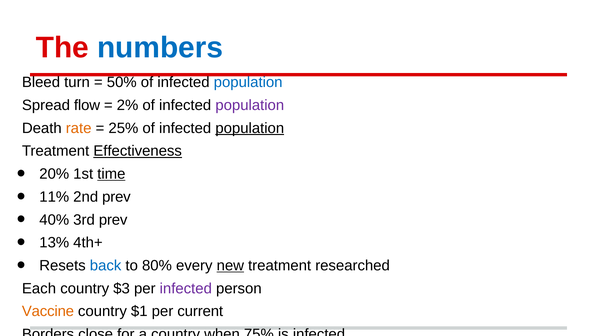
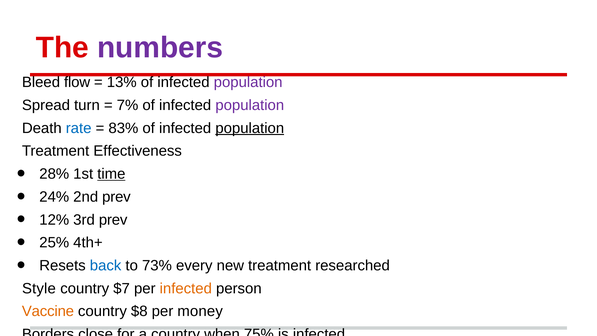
numbers colour: blue -> purple
turn: turn -> flow
50%: 50% -> 13%
population at (248, 82) colour: blue -> purple
flow: flow -> turn
2%: 2% -> 7%
rate colour: orange -> blue
25%: 25% -> 83%
Effectiveness underline: present -> none
20%: 20% -> 28%
11%: 11% -> 24%
40%: 40% -> 12%
13%: 13% -> 25%
80%: 80% -> 73%
new underline: present -> none
Each: Each -> Style
$3: $3 -> $7
infected at (186, 288) colour: purple -> orange
$1: $1 -> $8
current: current -> money
